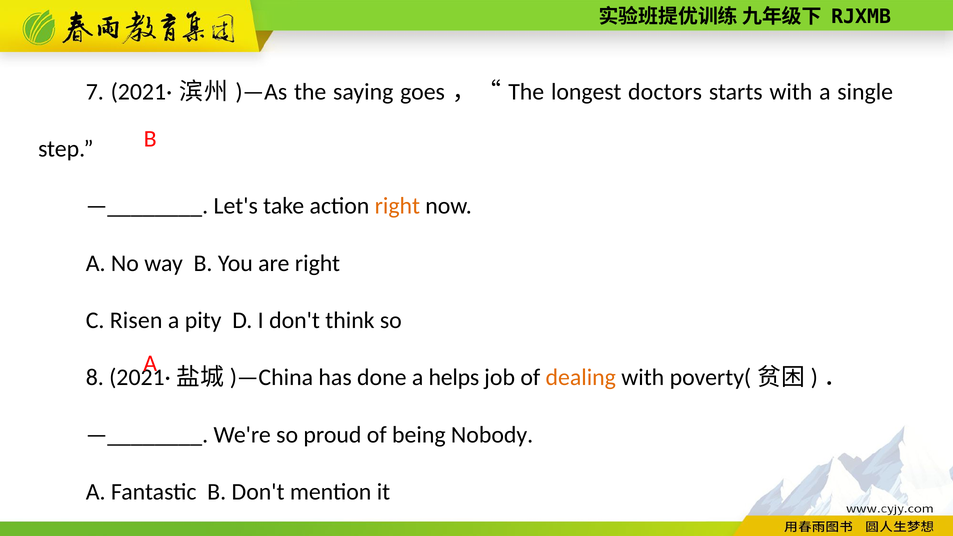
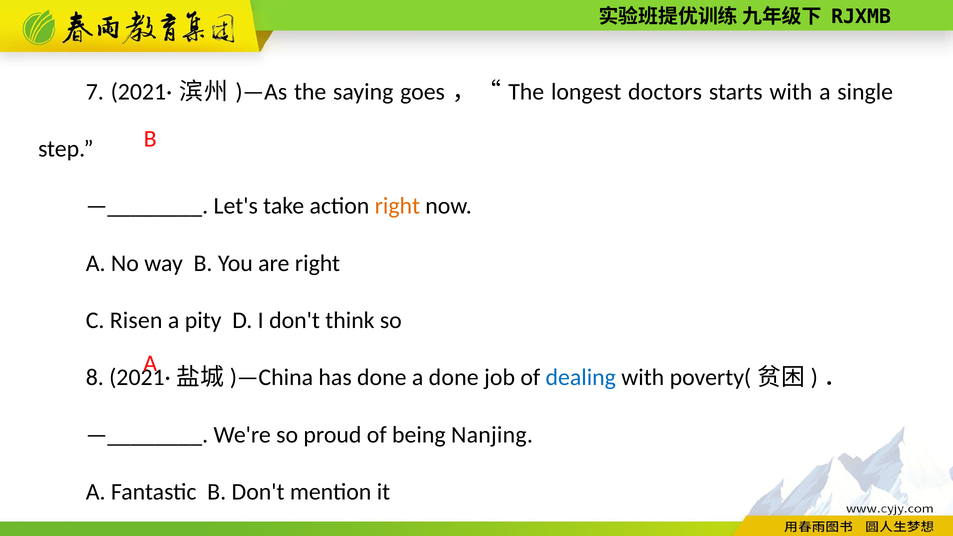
a helps: helps -> done
dealing colour: orange -> blue
Nobody: Nobody -> Nanjing
